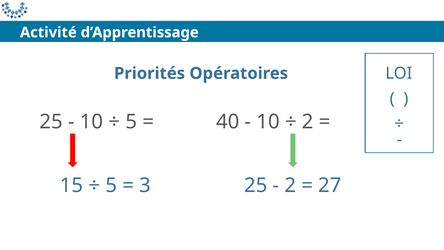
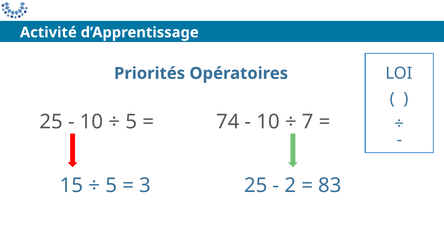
40: 40 -> 74
2 at (308, 122): 2 -> 7
27: 27 -> 83
